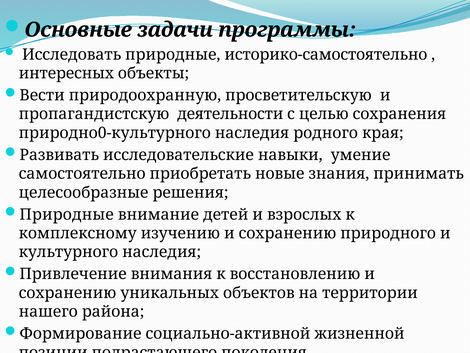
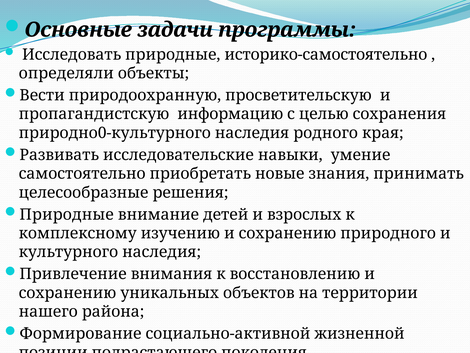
интересных: интересных -> определяли
деятельности: деятельности -> информацию
